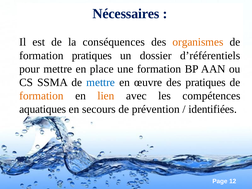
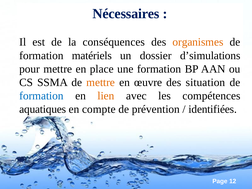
formation pratiques: pratiques -> matériels
d’référentiels: d’référentiels -> d’simulations
mettre at (101, 82) colour: blue -> orange
des pratiques: pratiques -> situation
formation at (41, 96) colour: orange -> blue
secours: secours -> compte
